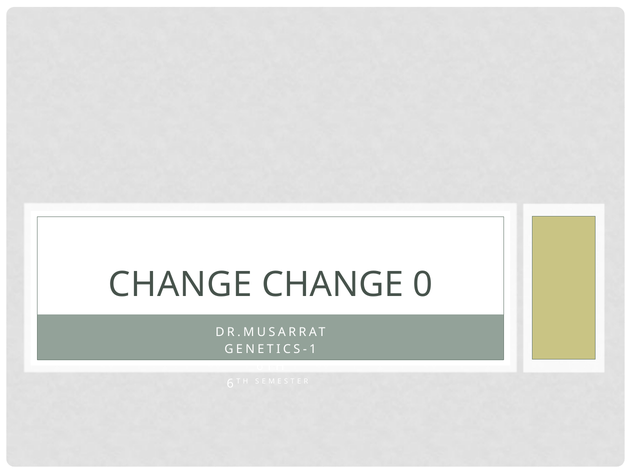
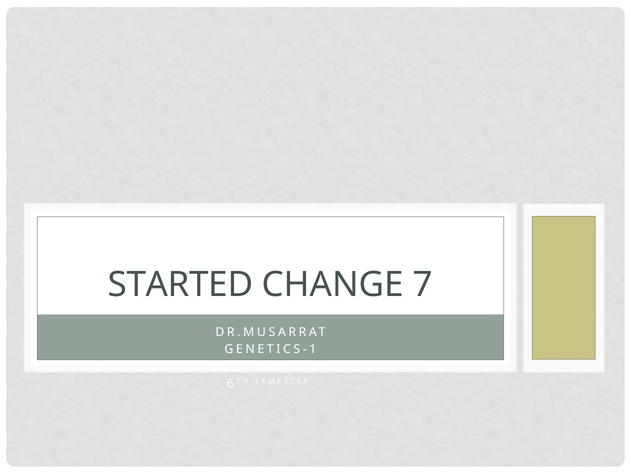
CHANGE at (180, 285): CHANGE -> STARTED
0: 0 -> 7
